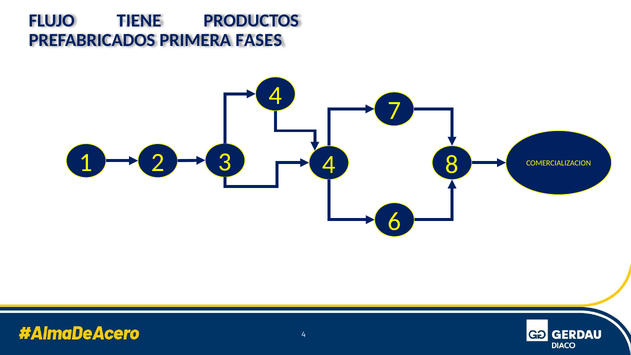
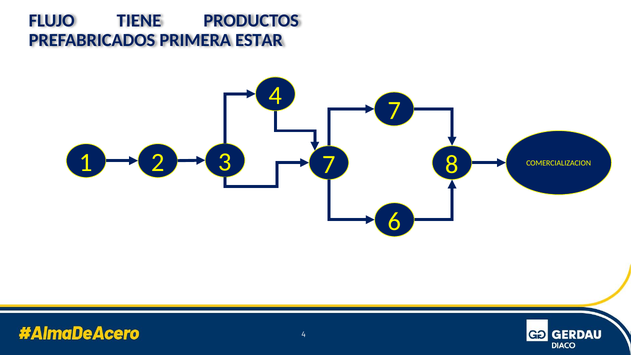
FASES: FASES -> ESTAR
2 4: 4 -> 7
